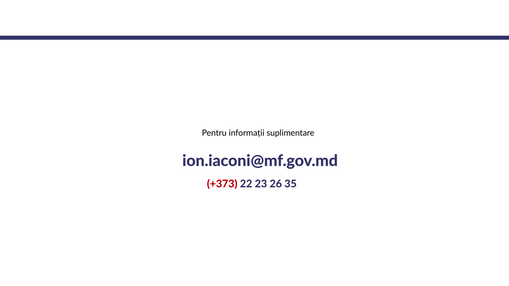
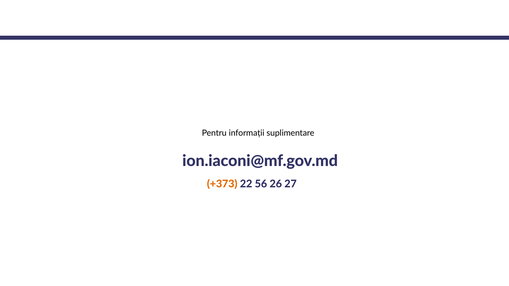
+373 colour: red -> orange
23: 23 -> 56
35: 35 -> 27
